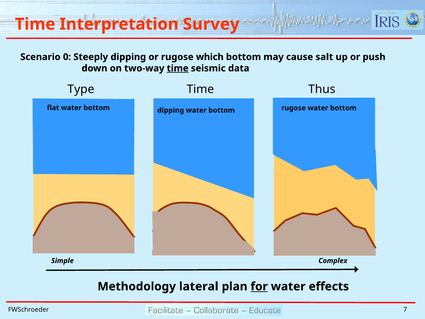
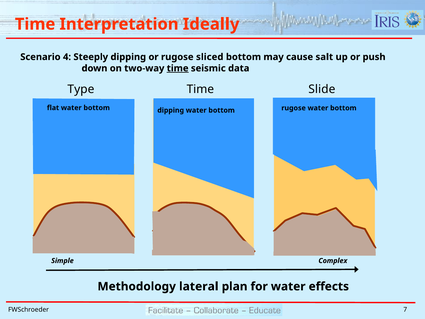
Survey: Survey -> Ideally
0: 0 -> 4
which: which -> sliced
Thus: Thus -> Slide
for underline: present -> none
